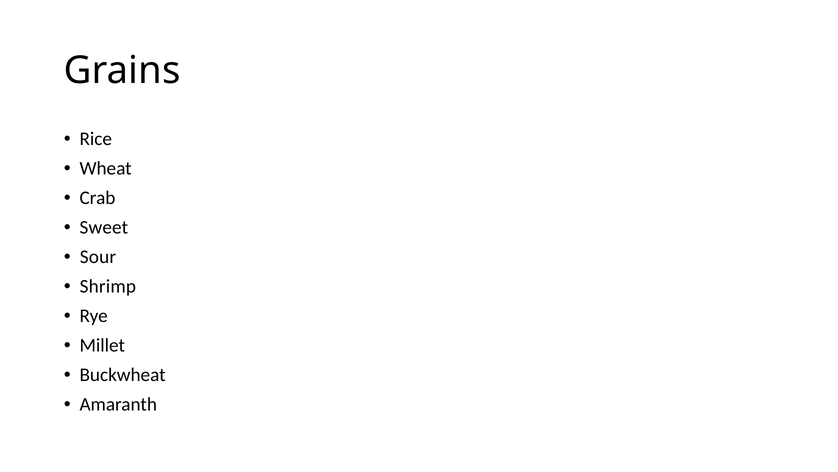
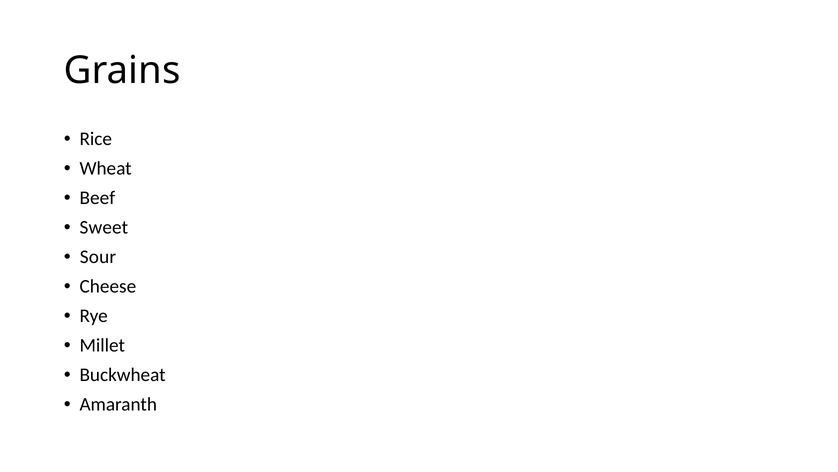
Crab: Crab -> Beef
Shrimp: Shrimp -> Cheese
